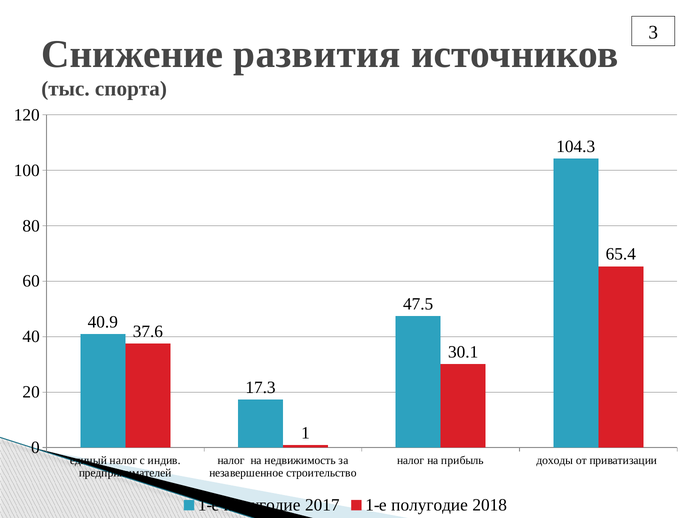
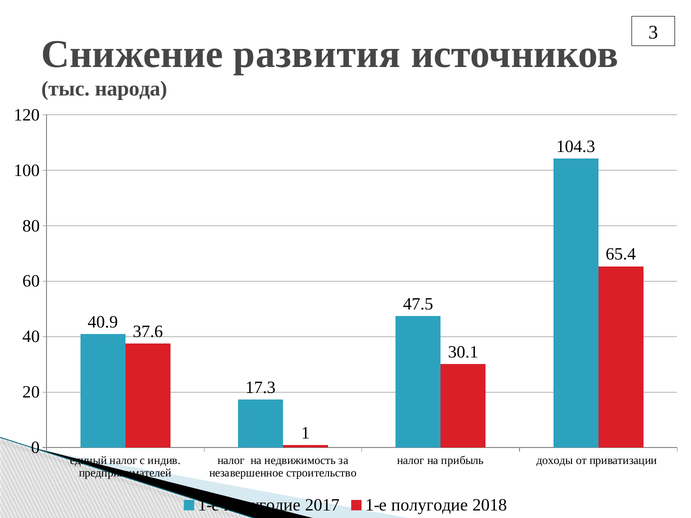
спорта: спорта -> народа
